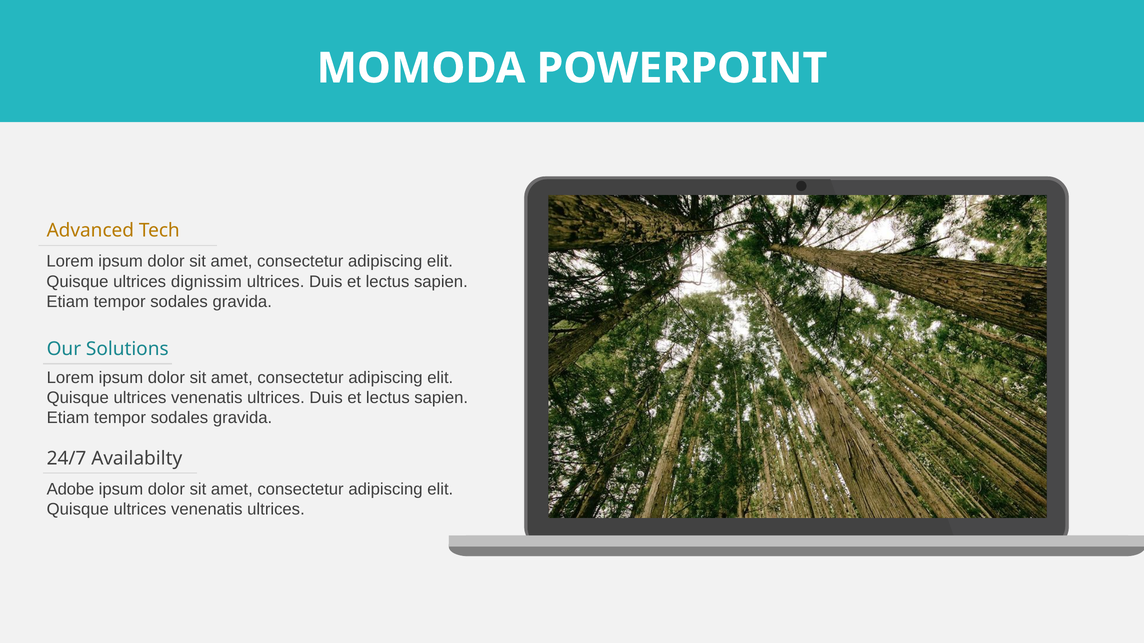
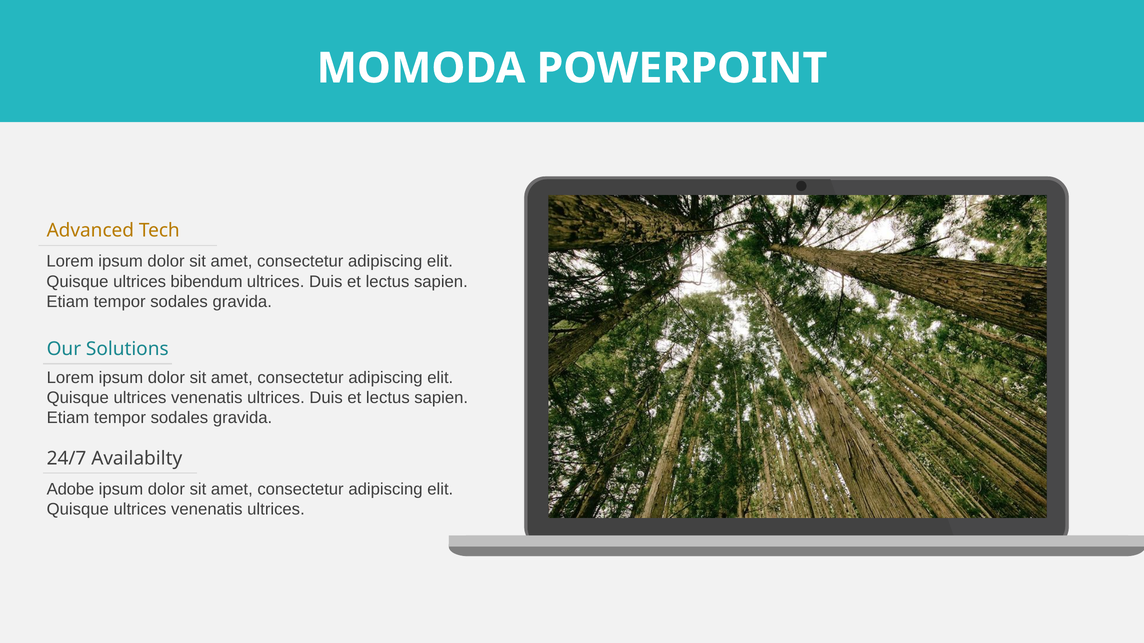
dignissim: dignissim -> bibendum
